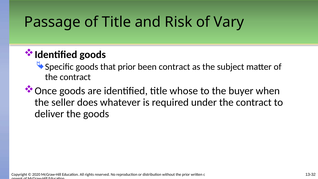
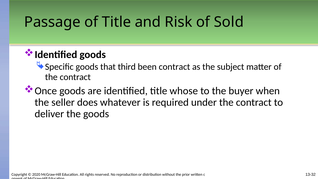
Vary: Vary -> Sold
that prior: prior -> third
